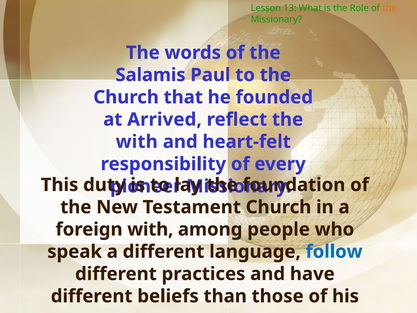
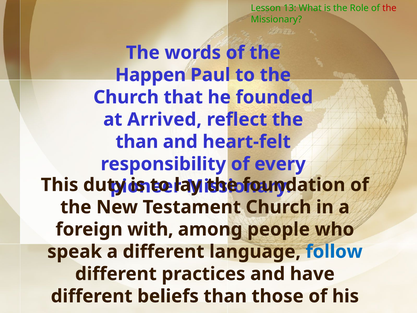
the at (389, 8) colour: orange -> red
Salamis: Salamis -> Happen
with at (137, 142): with -> than
